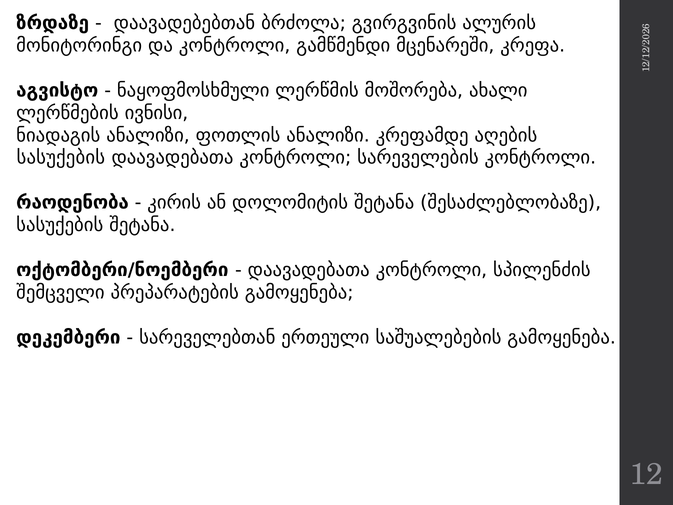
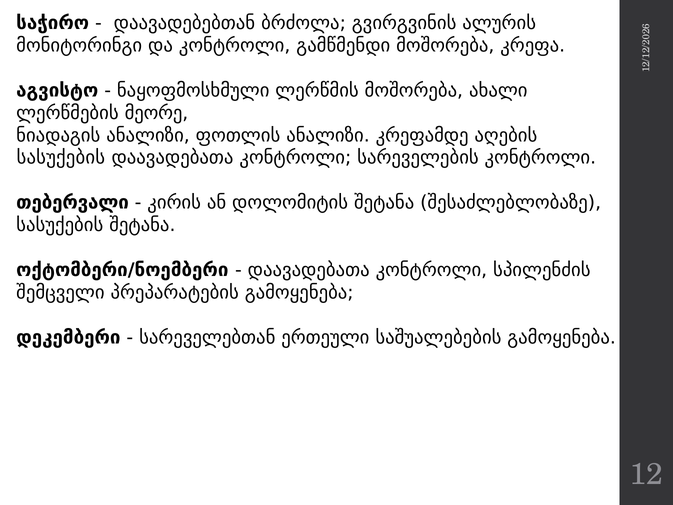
ზრდაზე: ზრდაზე -> საჭირო
გამწმენდი მცენარეში: მცენარეში -> მოშორება
ივნისი: ივნისი -> მეორე
რაოდენობა: რაოდენობა -> თებერვალი
